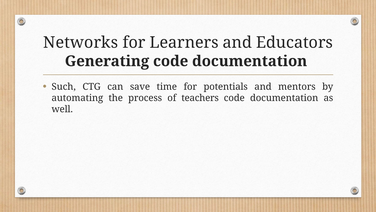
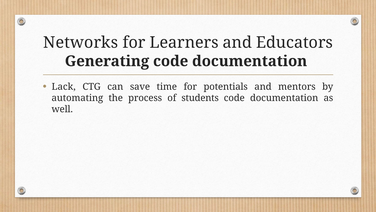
Such: Such -> Lack
teachers: teachers -> students
